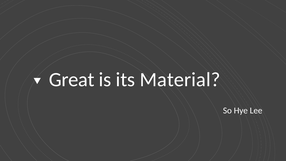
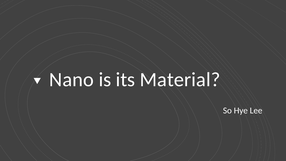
Great: Great -> Nano
